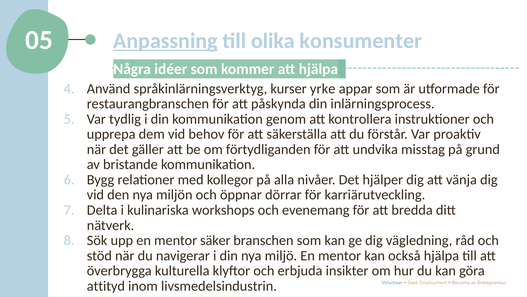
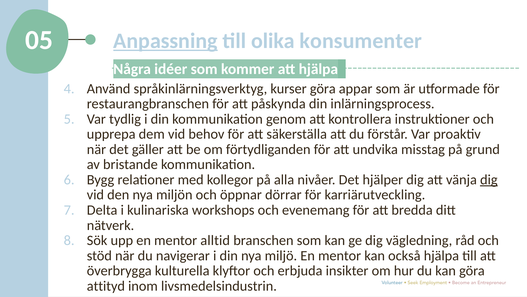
kurser yrke: yrke -> göra
dig at (489, 179) underline: none -> present
säker: säker -> alltid
